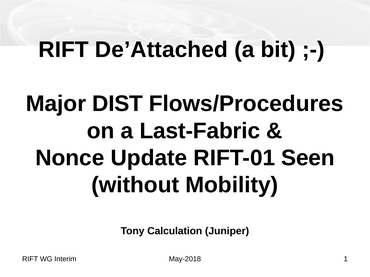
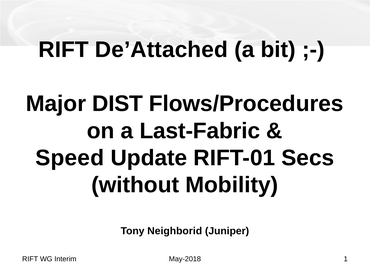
Nonce: Nonce -> Speed
Seen: Seen -> Secs
Calculation: Calculation -> Neighborid
